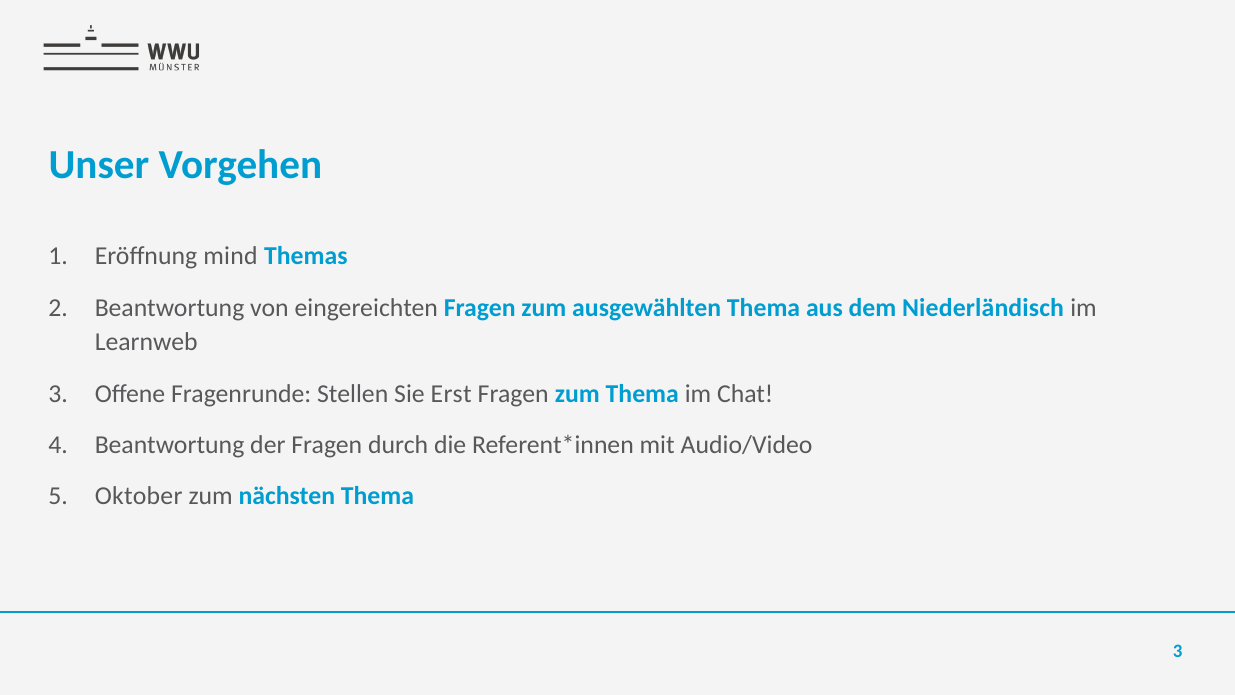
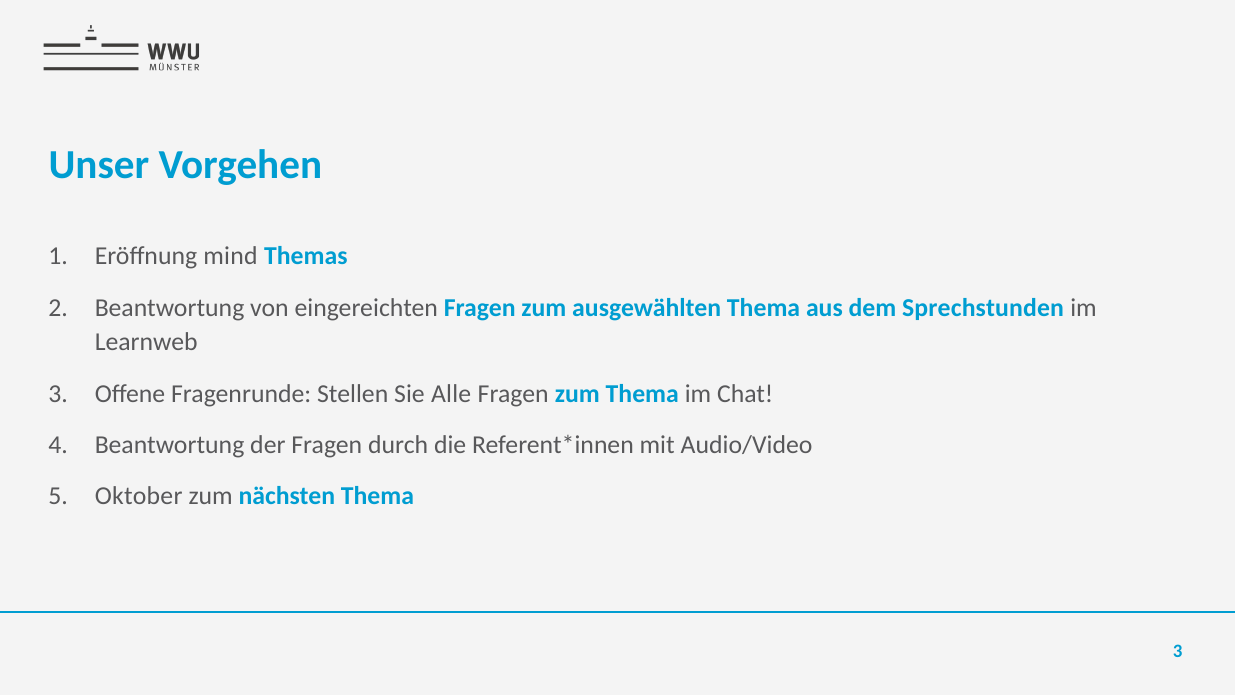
Niederländisch: Niederländisch -> Sprechstunden
Erst: Erst -> Alle
